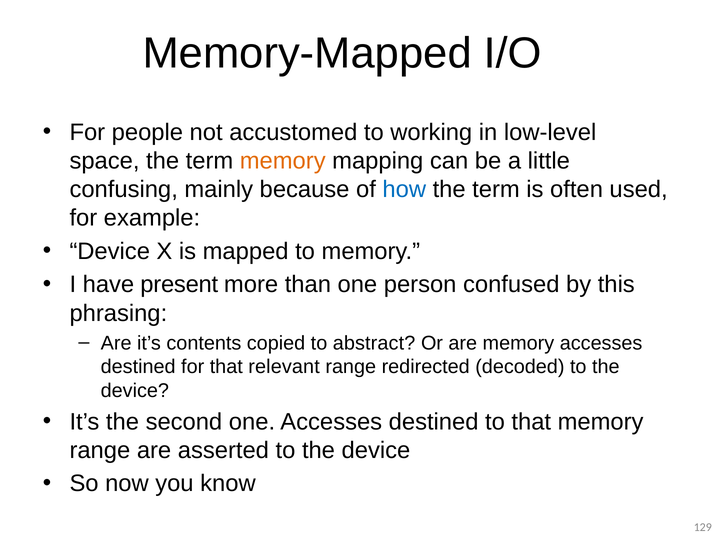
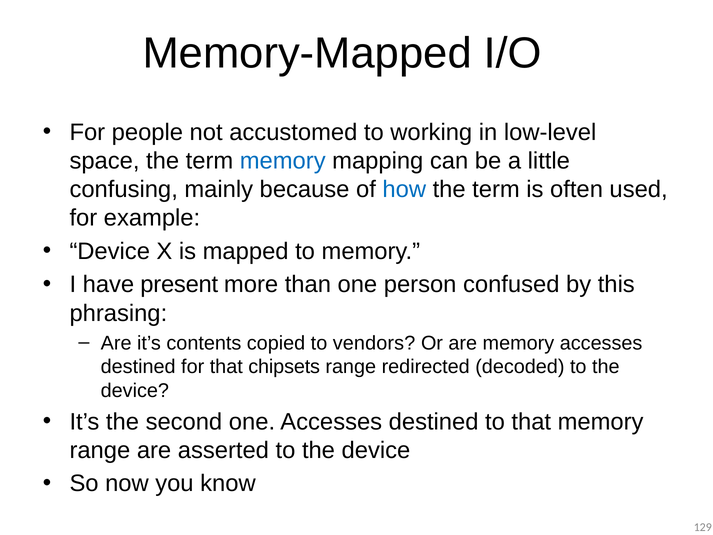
memory at (283, 161) colour: orange -> blue
abstract: abstract -> vendors
relevant: relevant -> chipsets
